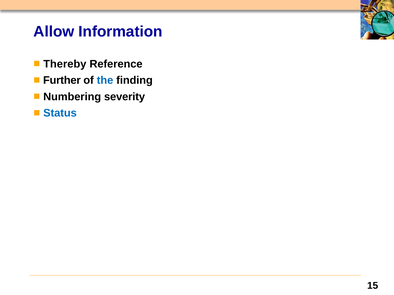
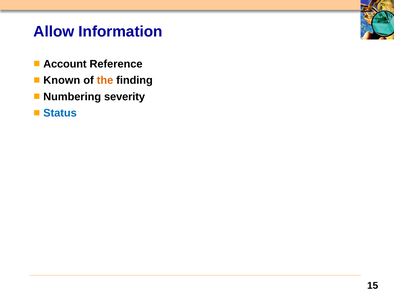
Thereby: Thereby -> Account
Further: Further -> Known
the colour: blue -> orange
